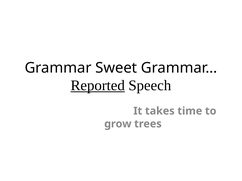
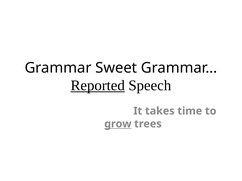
grow underline: none -> present
